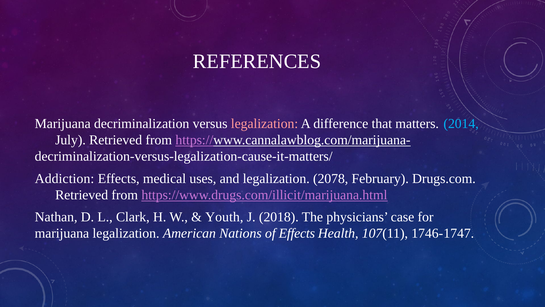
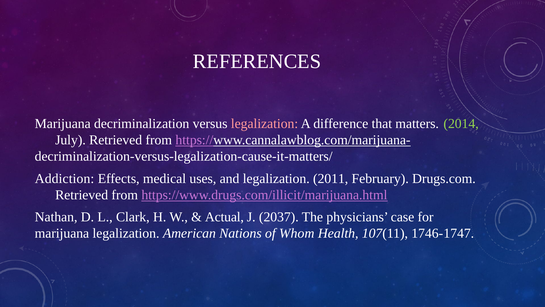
2014 colour: light blue -> light green
2078: 2078 -> 2011
Youth: Youth -> Actual
2018: 2018 -> 2037
of Effects: Effects -> Whom
